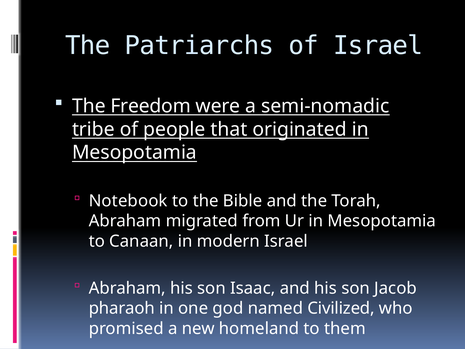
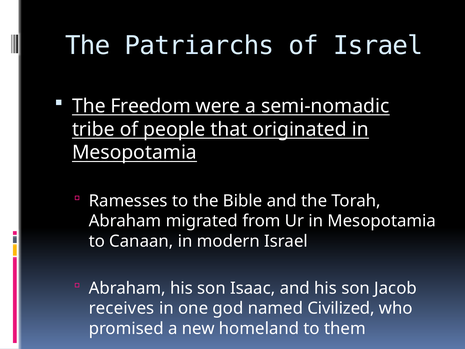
Notebook: Notebook -> Ramesses
pharaoh: pharaoh -> receives
